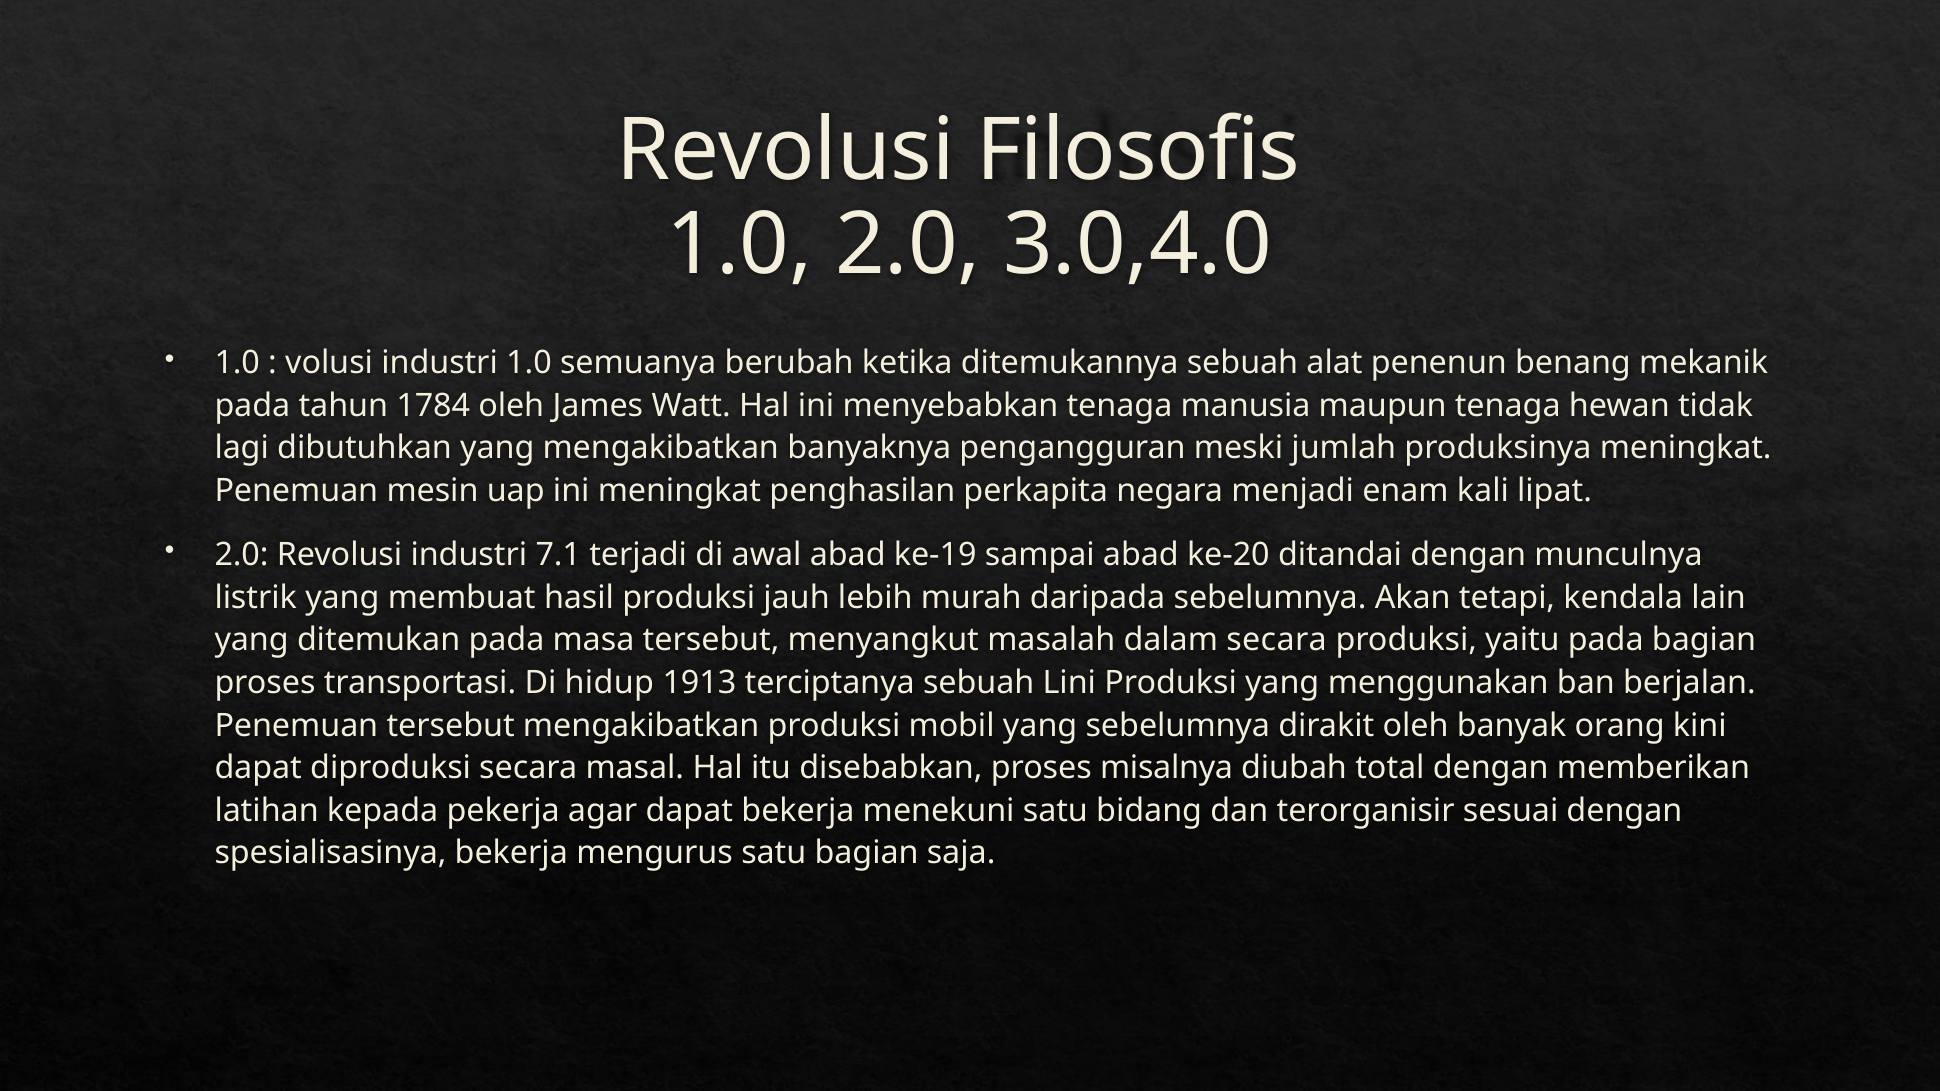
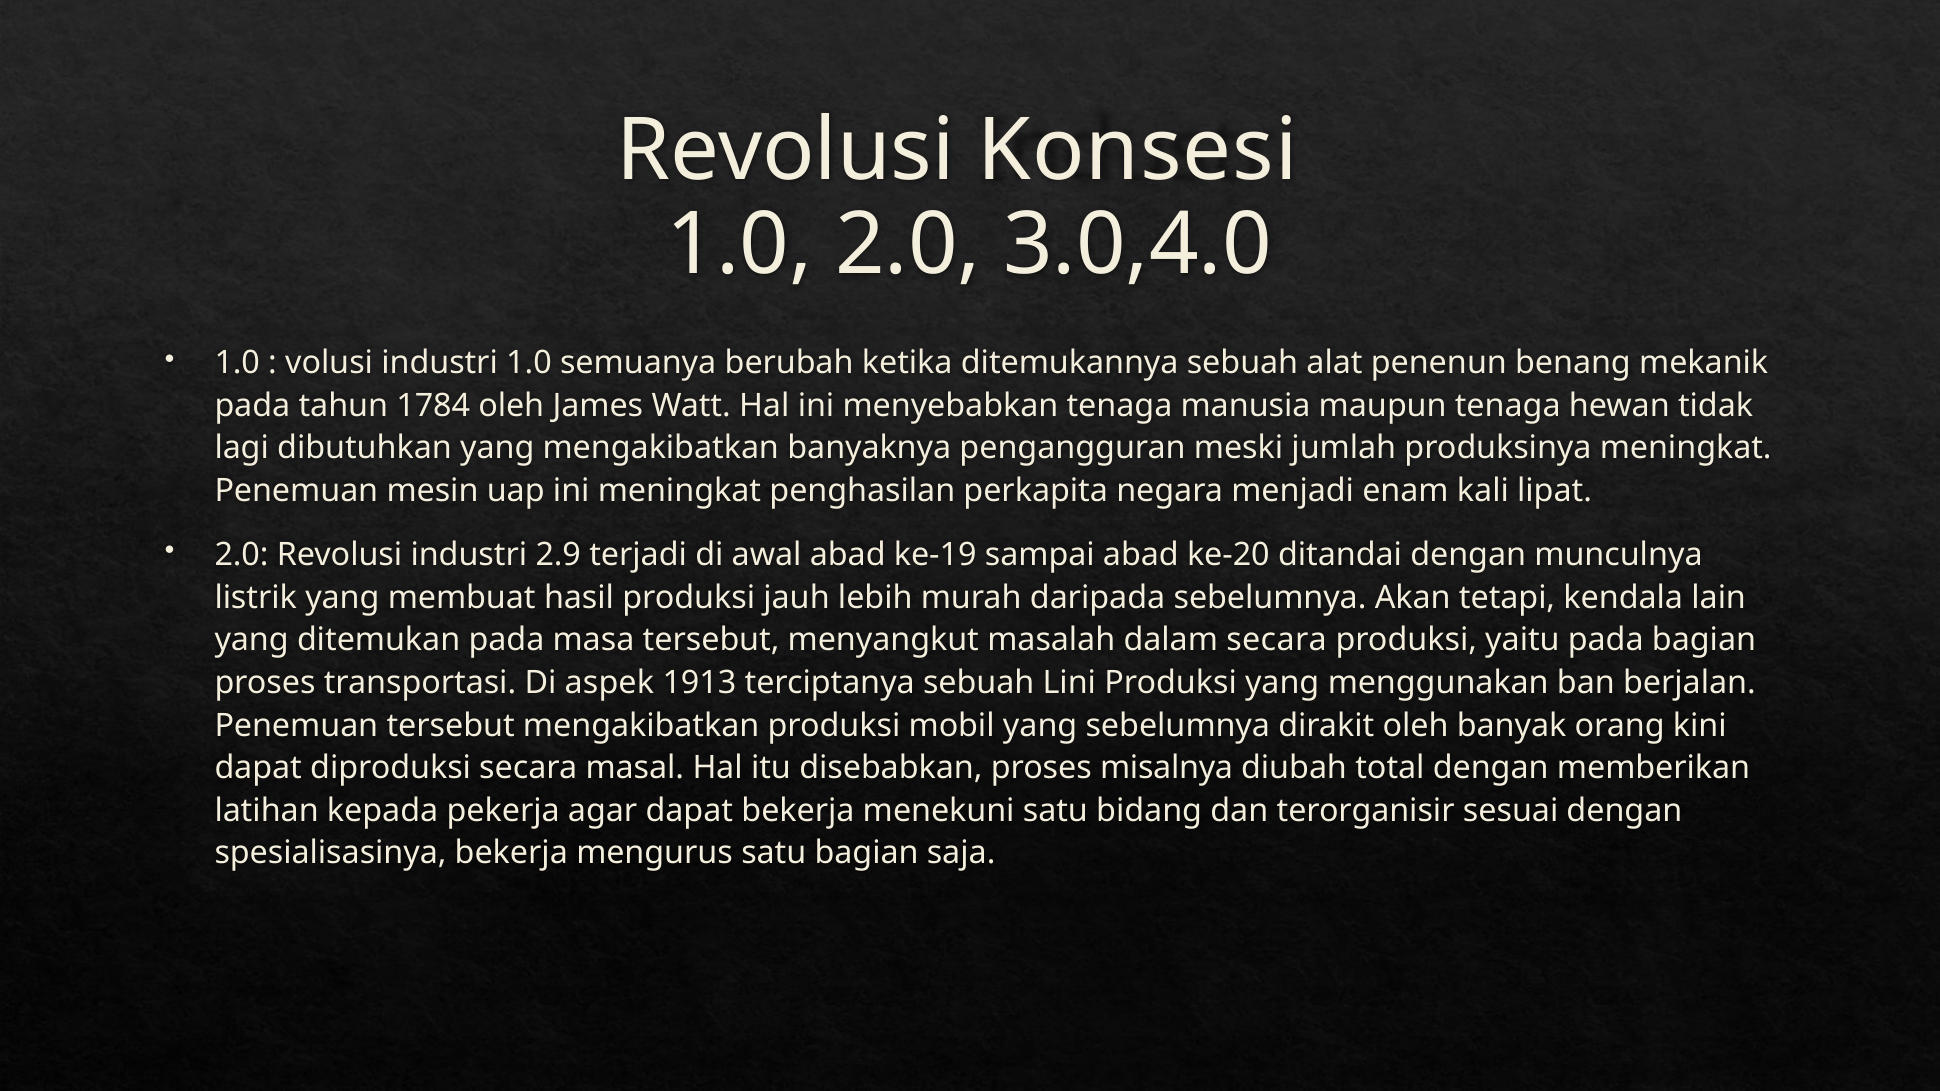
Filosofis: Filosofis -> Konsesi
7.1: 7.1 -> 2.9
hidup: hidup -> aspek
